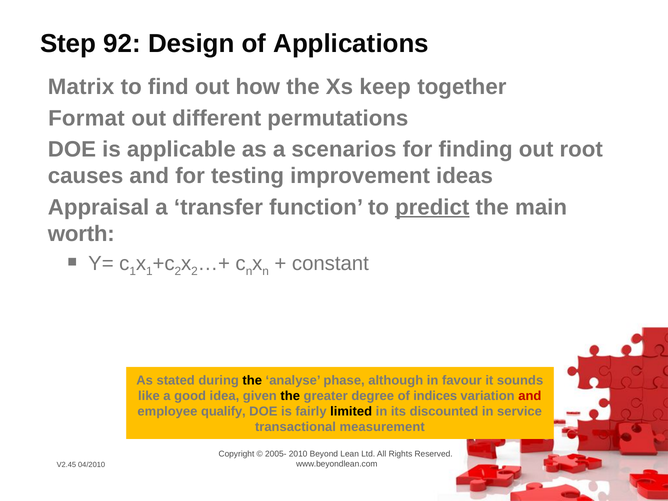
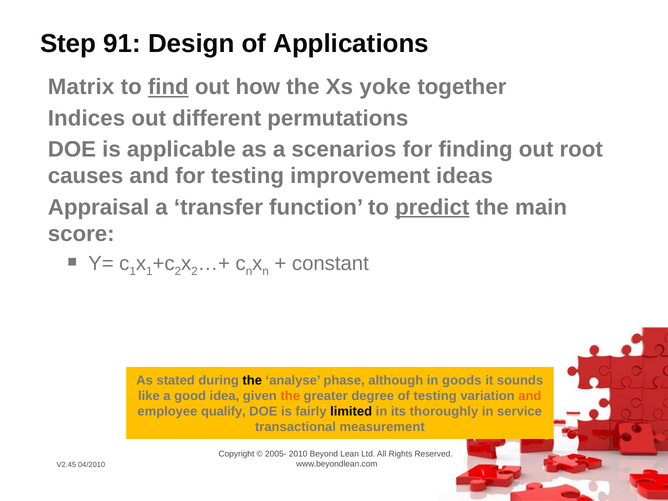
92: 92 -> 91
find underline: none -> present
keep: keep -> yoke
Format: Format -> Indices
worth: worth -> score
favour: favour -> goods
the at (290, 396) colour: black -> orange
of indices: indices -> testing
and at (530, 396) colour: red -> orange
discounted: discounted -> thoroughly
